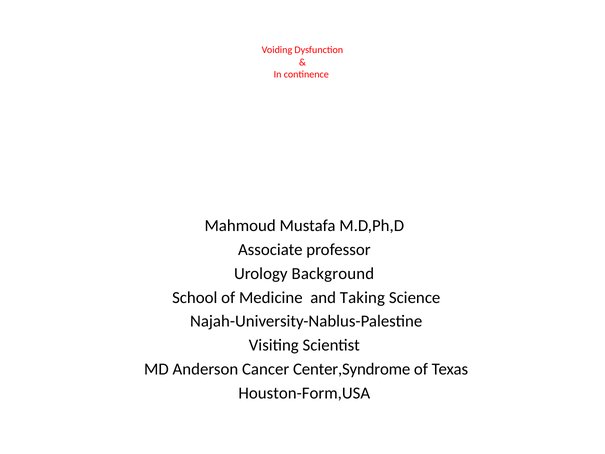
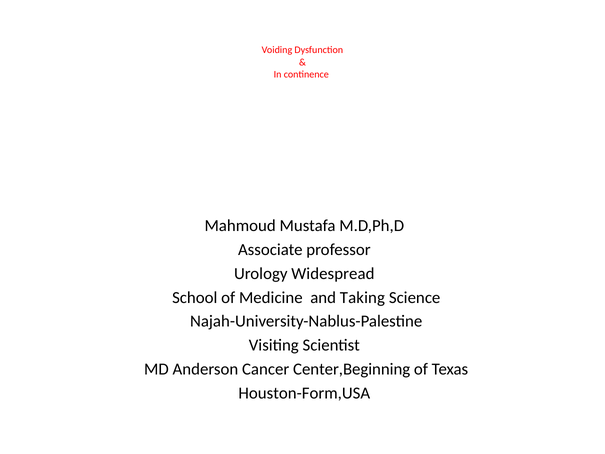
Background: Background -> Widespread
Center,Syndrome: Center,Syndrome -> Center,Beginning
